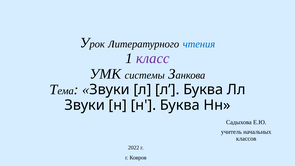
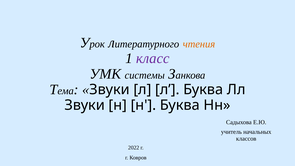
чтения colour: blue -> orange
